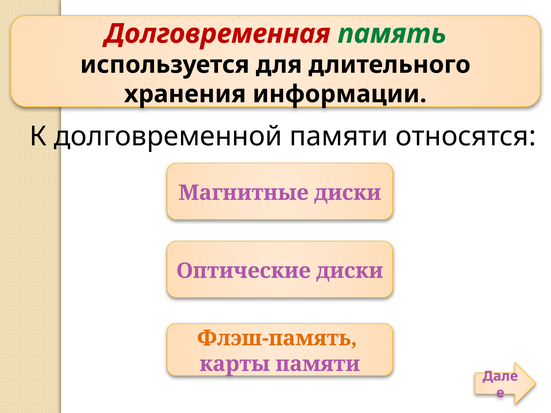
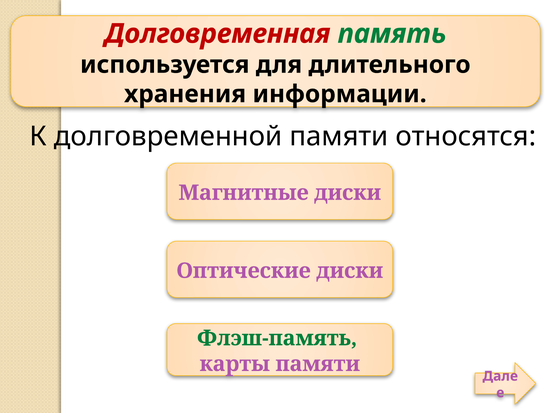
Флэш-память colour: orange -> green
